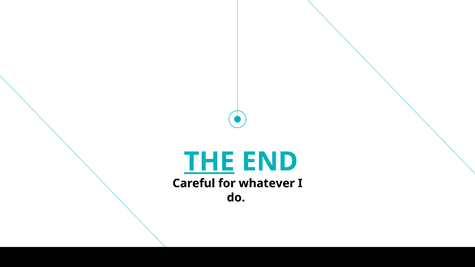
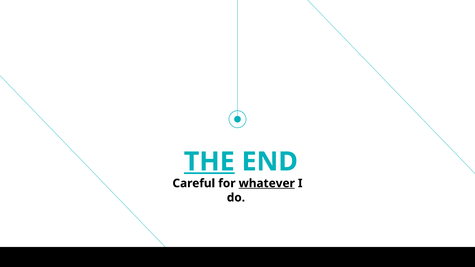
whatever underline: none -> present
